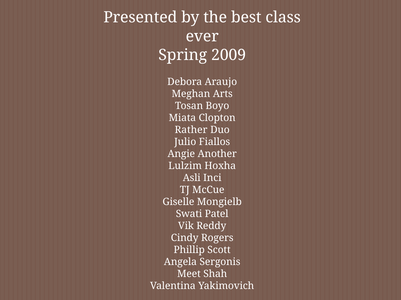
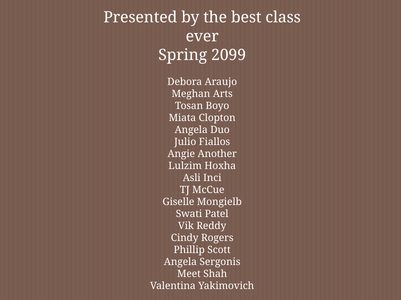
2009: 2009 -> 2099
Rather at (191, 130): Rather -> Angela
